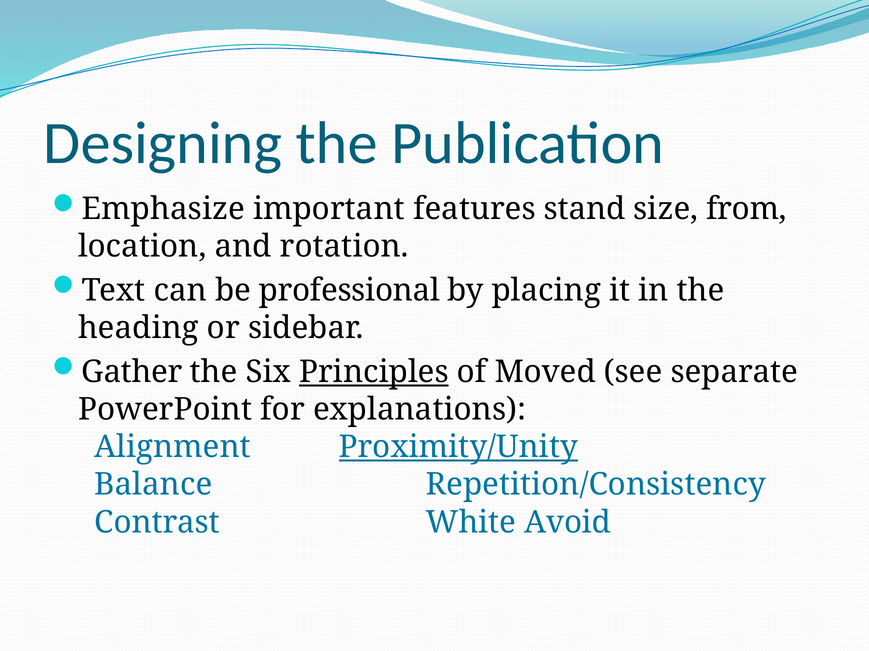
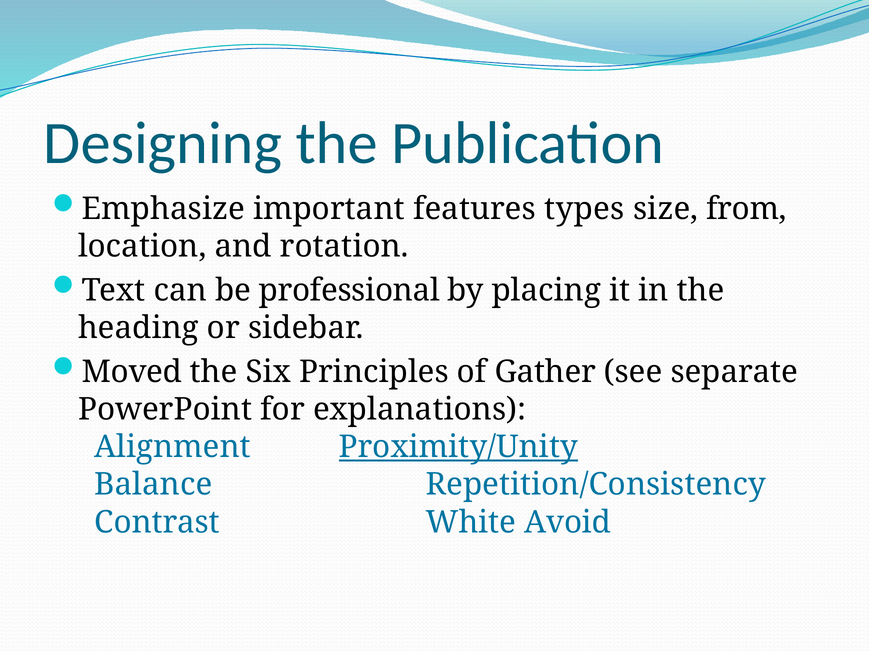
stand: stand -> types
Gather: Gather -> Moved
Principles underline: present -> none
Moved: Moved -> Gather
